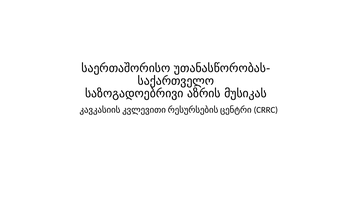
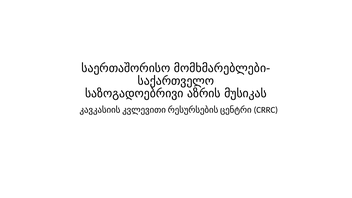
უთანასწორობას-: უთანასწორობას- -> მომხმარებლები-
